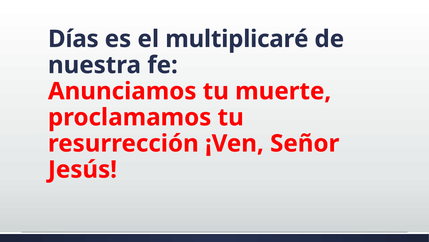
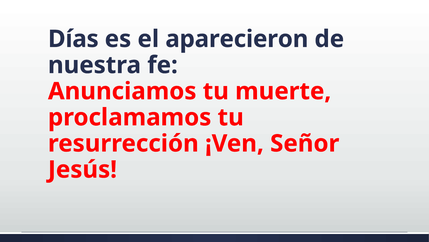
multiplicaré: multiplicaré -> aparecieron
